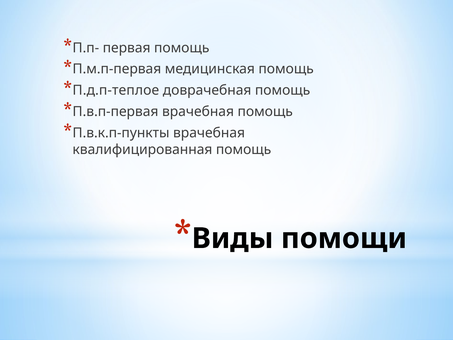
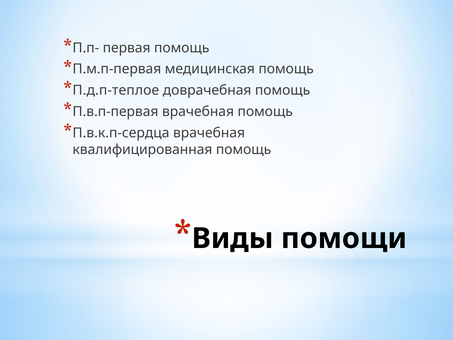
П.в.к.п-пункты: П.в.к.п-пункты -> П.в.к.п-сердца
